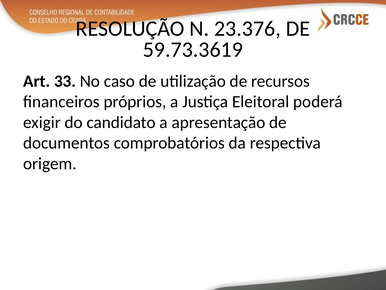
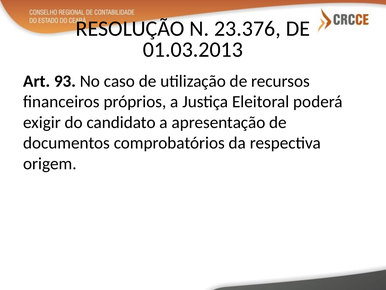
59.73.3619: 59.73.3619 -> 01.03.2013
33: 33 -> 93
